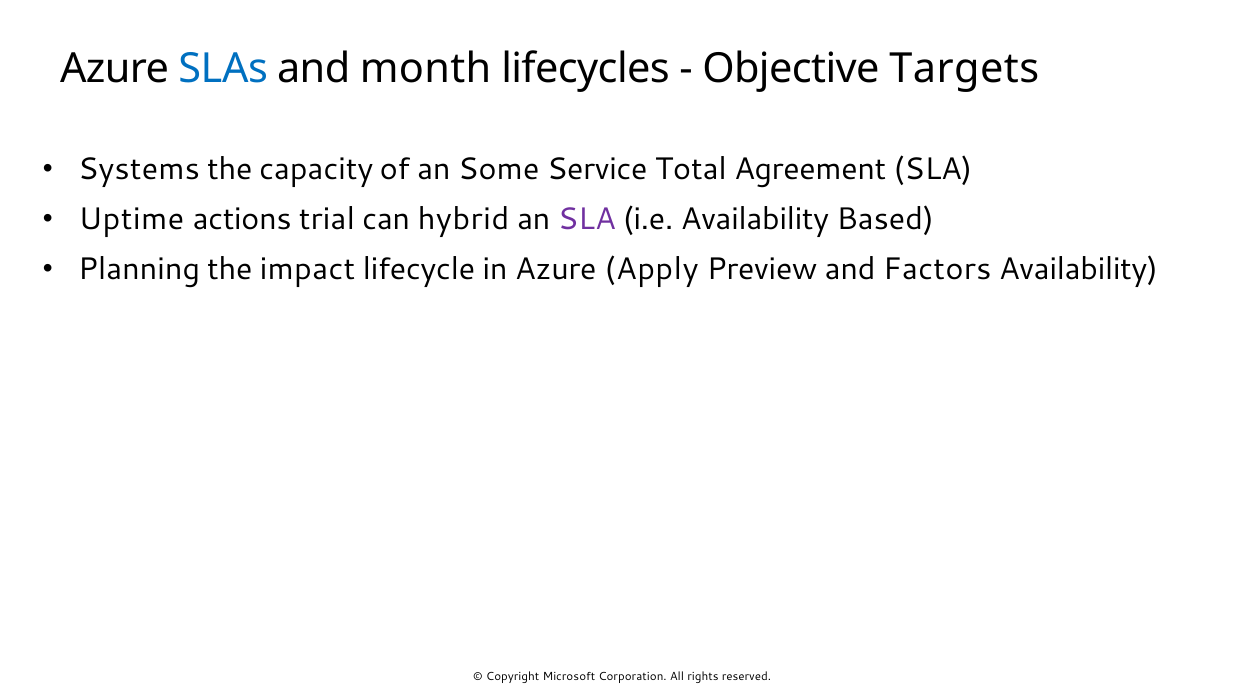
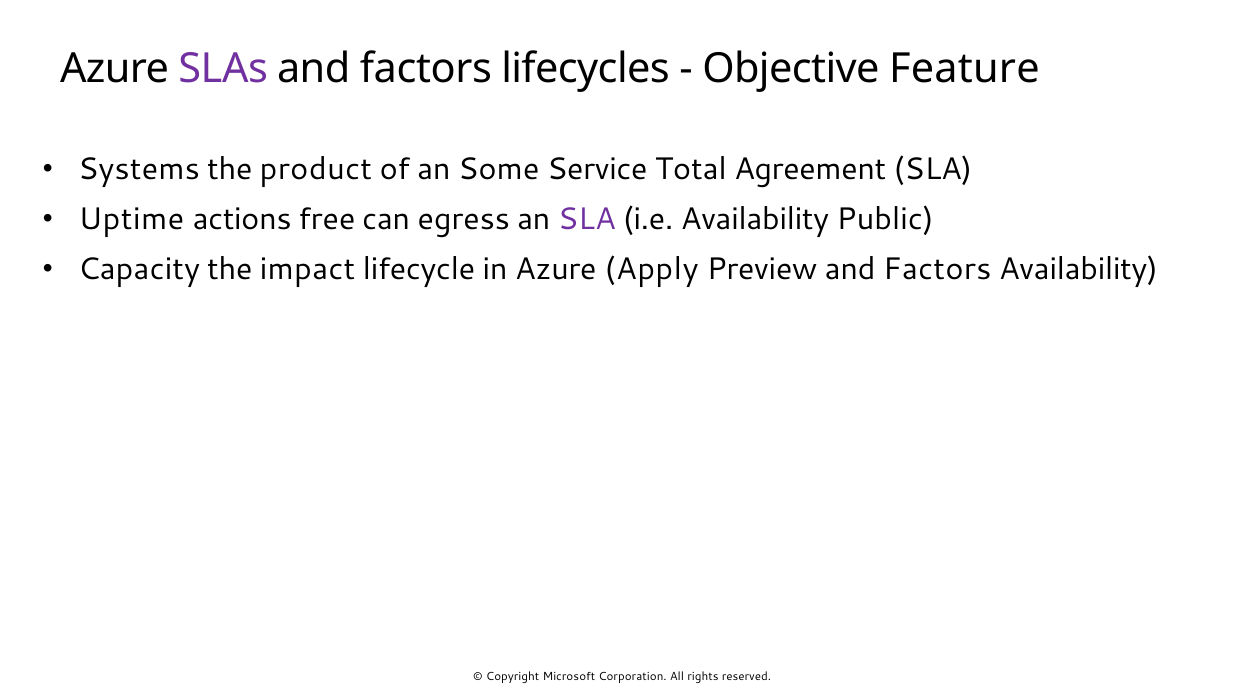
SLAs colour: blue -> purple
month at (426, 69): month -> factors
Targets: Targets -> Feature
capacity: capacity -> product
trial: trial -> free
hybrid: hybrid -> egress
Based: Based -> Public
Planning: Planning -> Capacity
